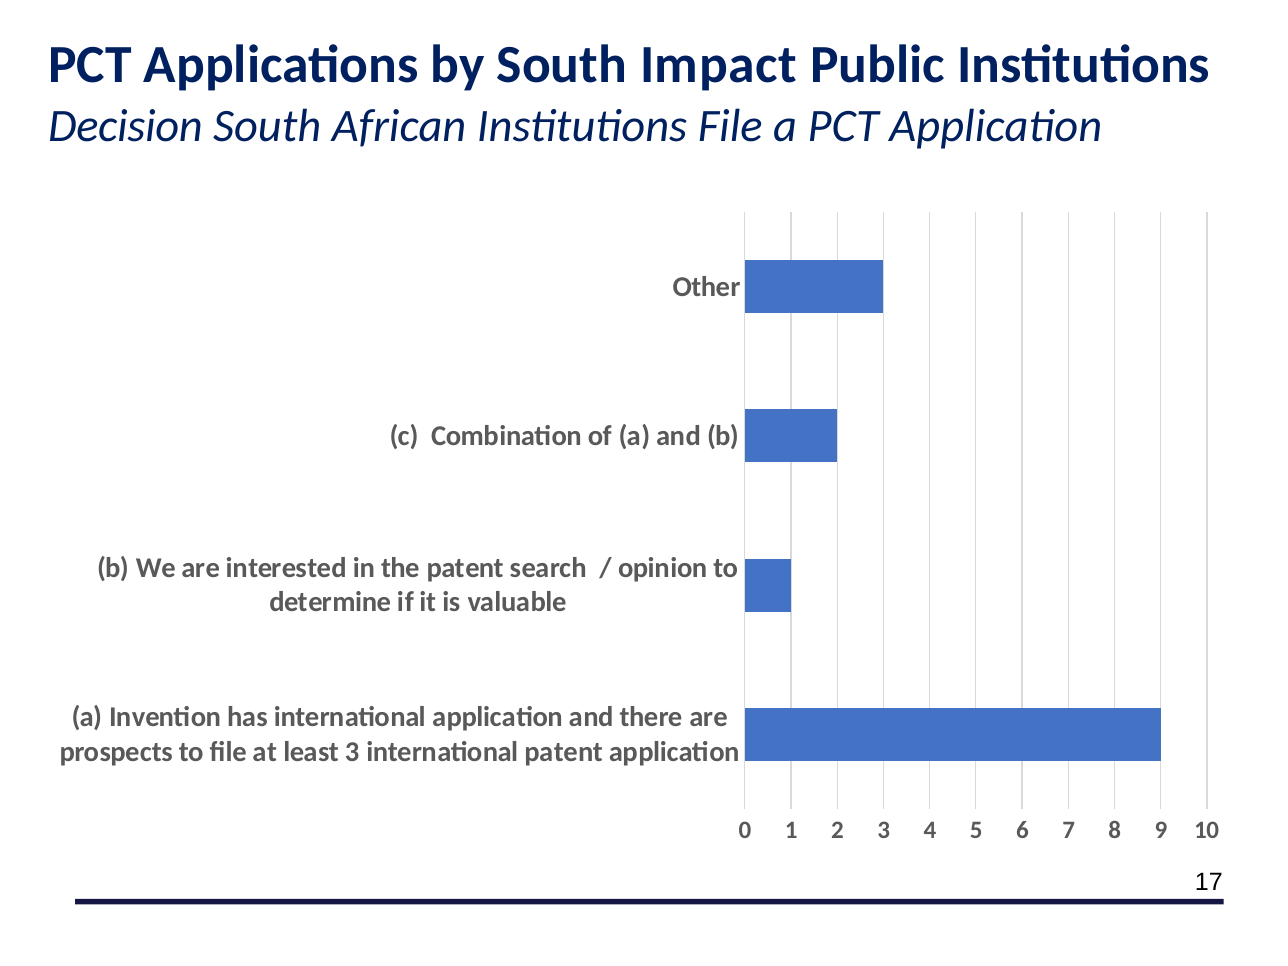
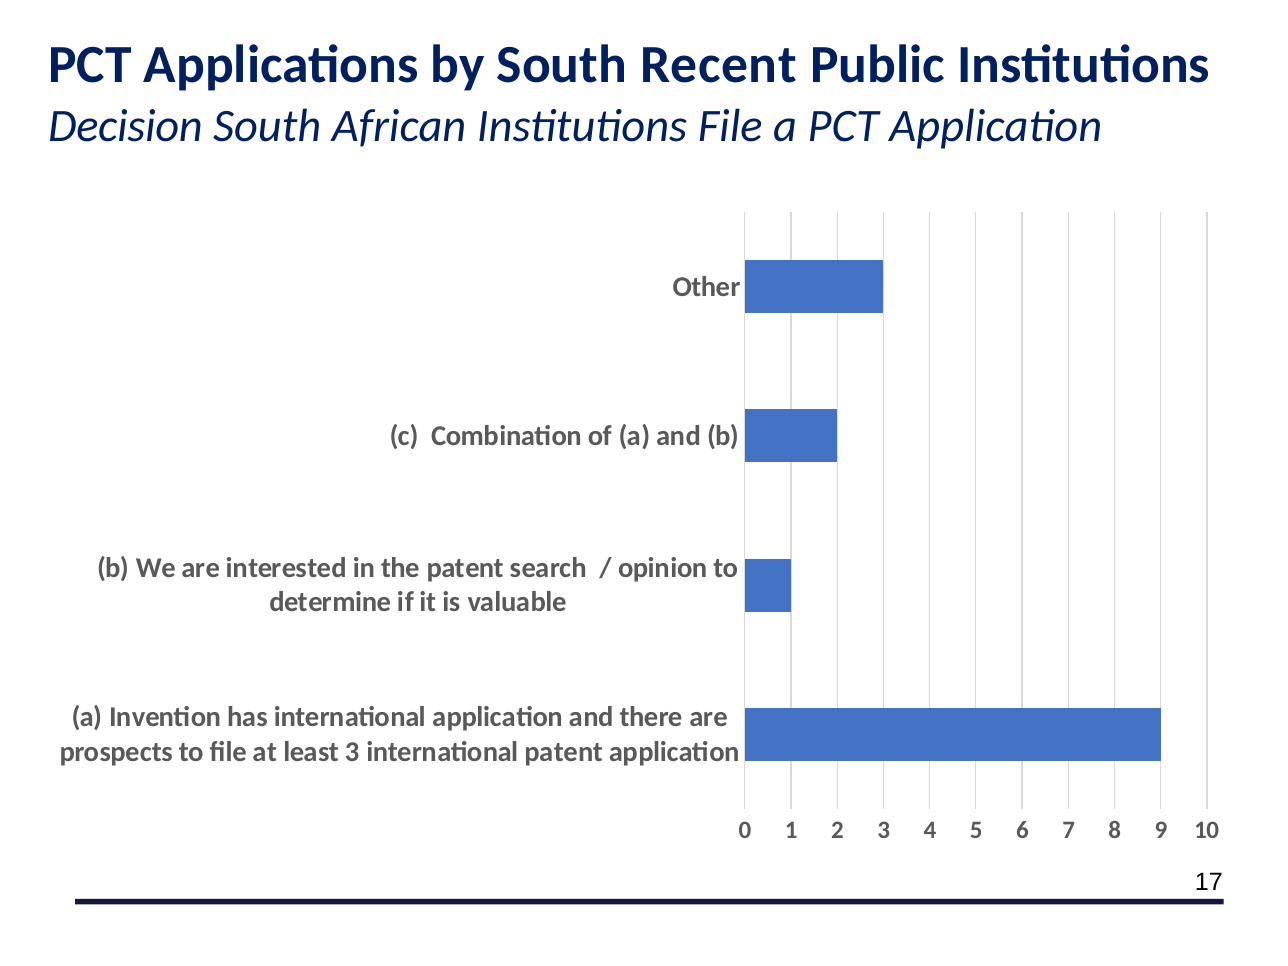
Impact: Impact -> Recent
